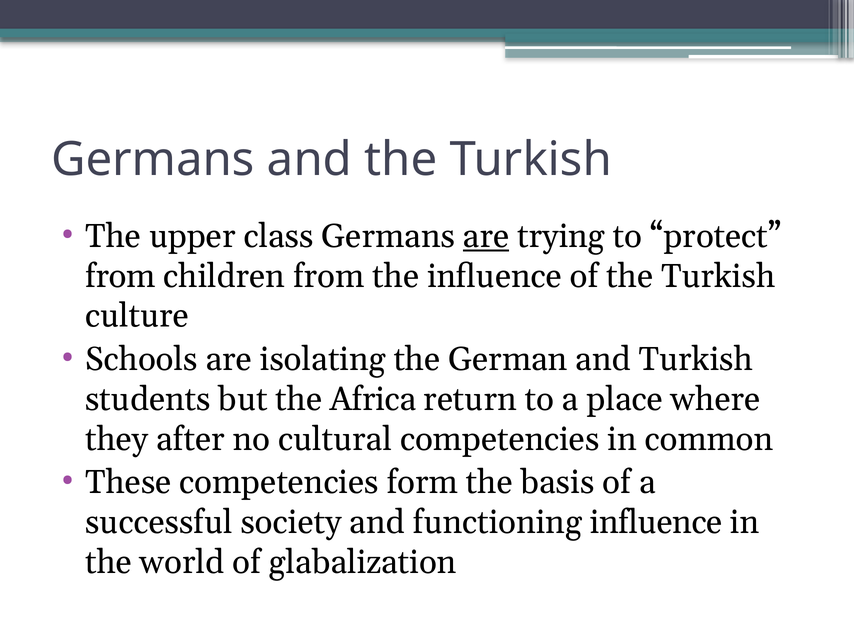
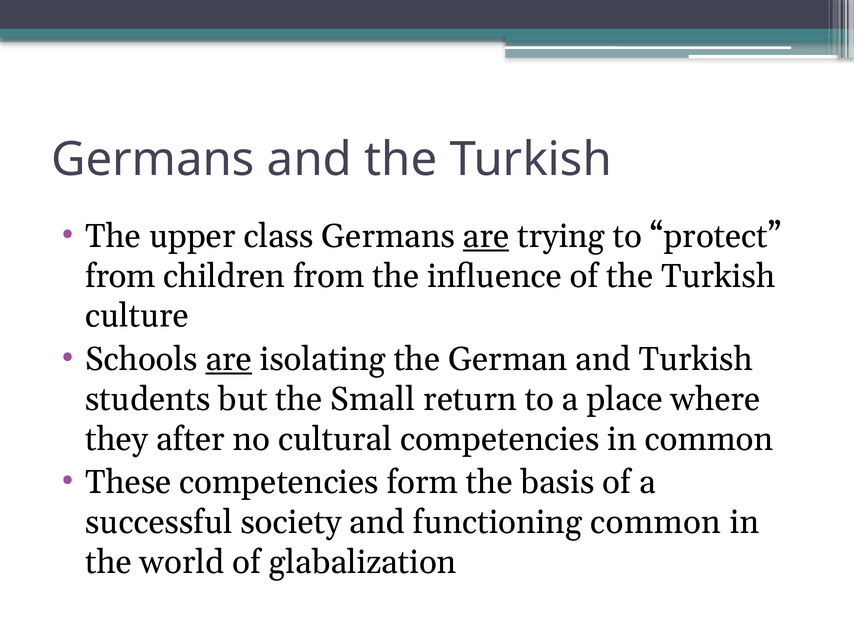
are at (229, 360) underline: none -> present
Africa: Africa -> Small
functioning influence: influence -> common
